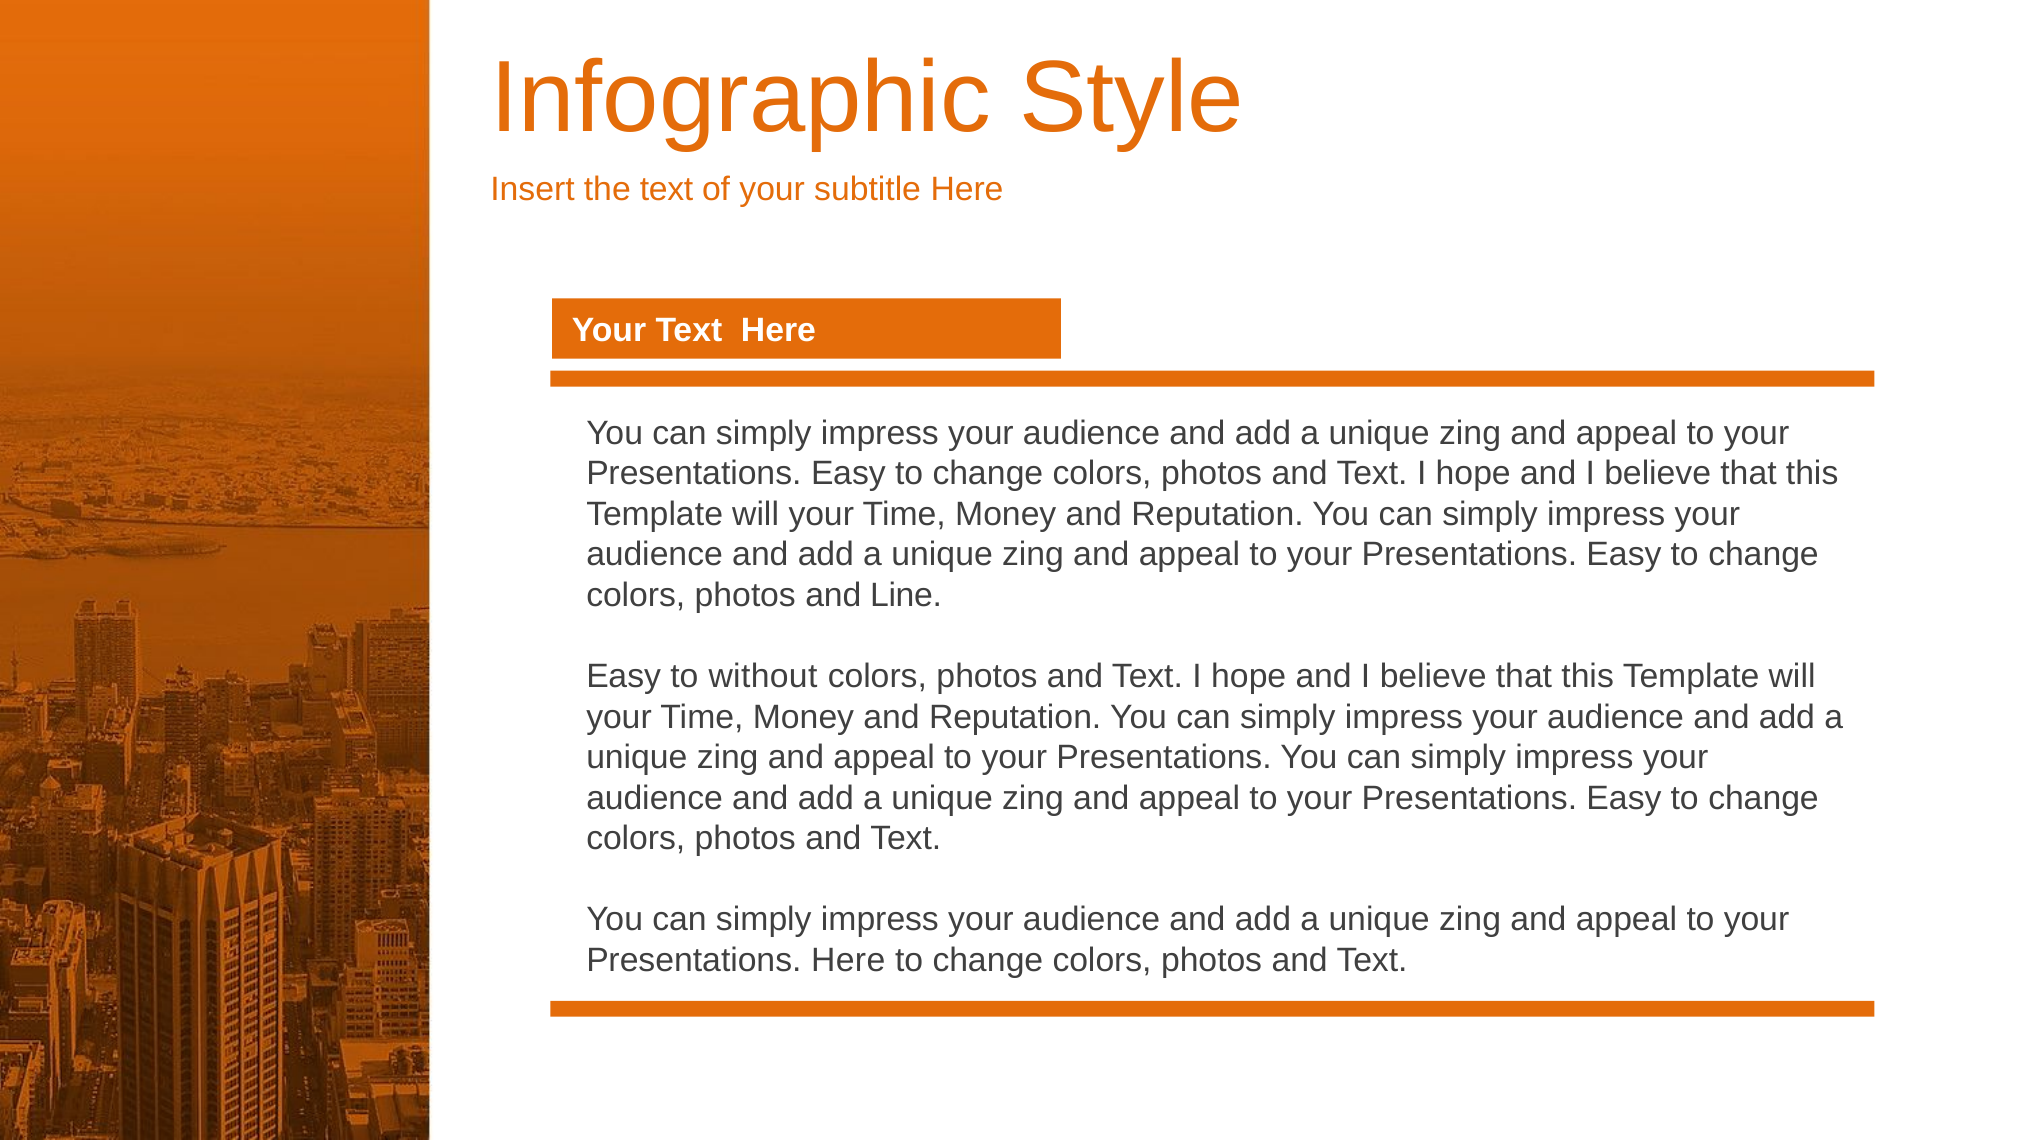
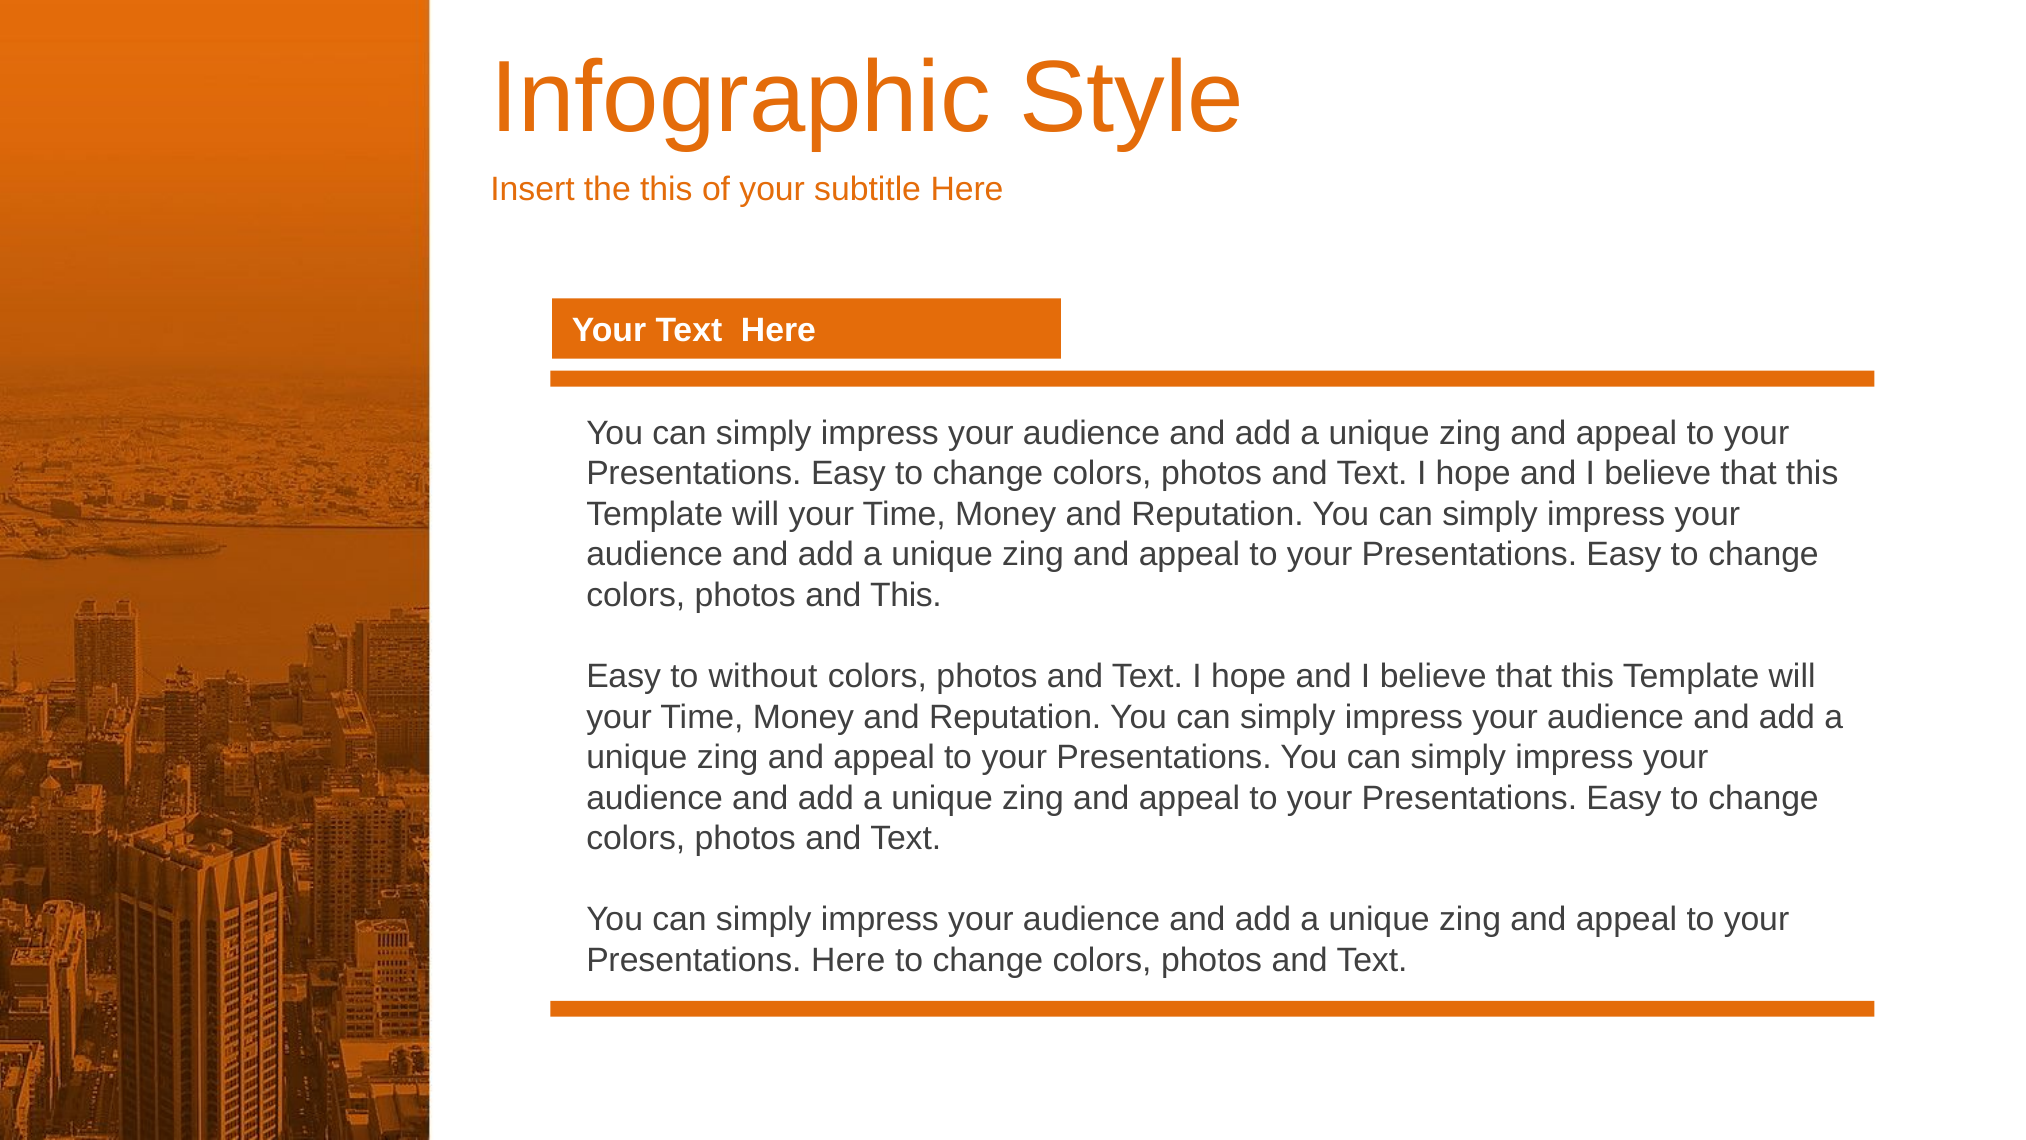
the text: text -> this
and Line: Line -> This
